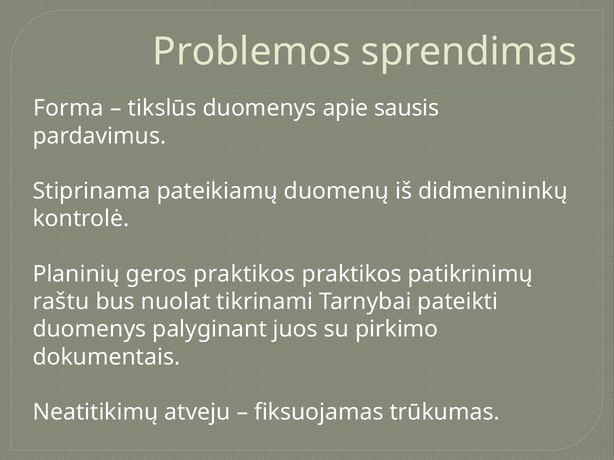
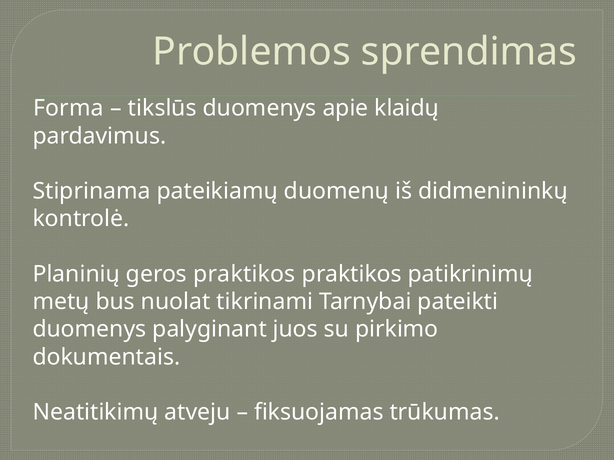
sausis: sausis -> klaidų
raštu: raštu -> metų
